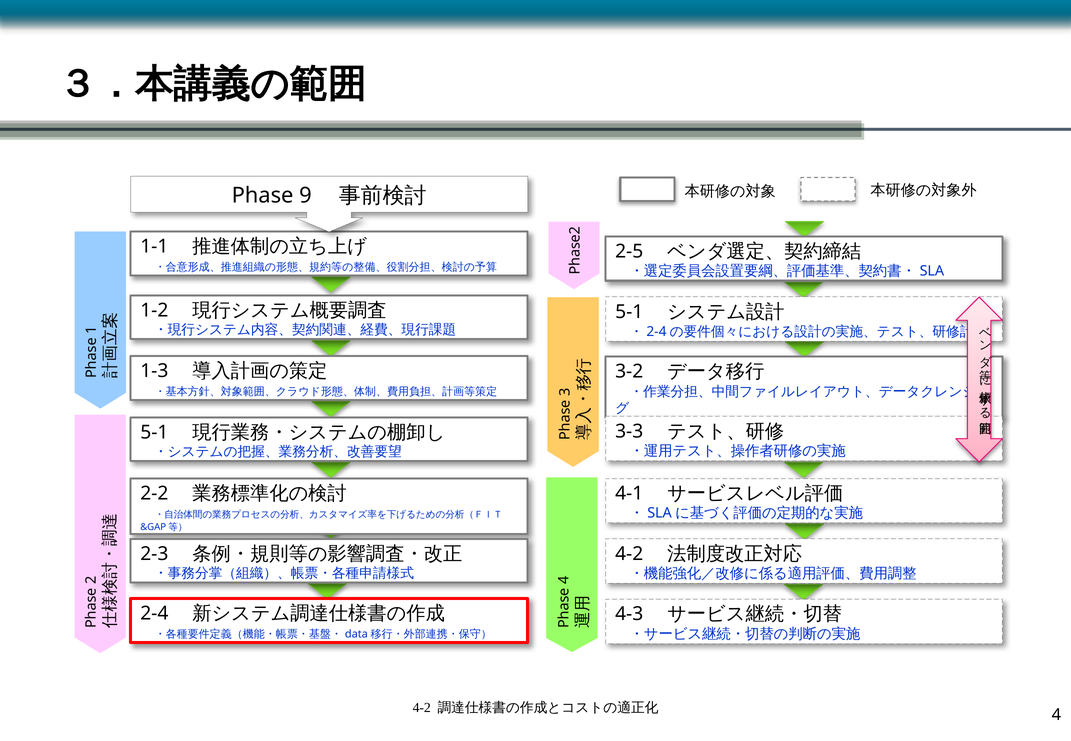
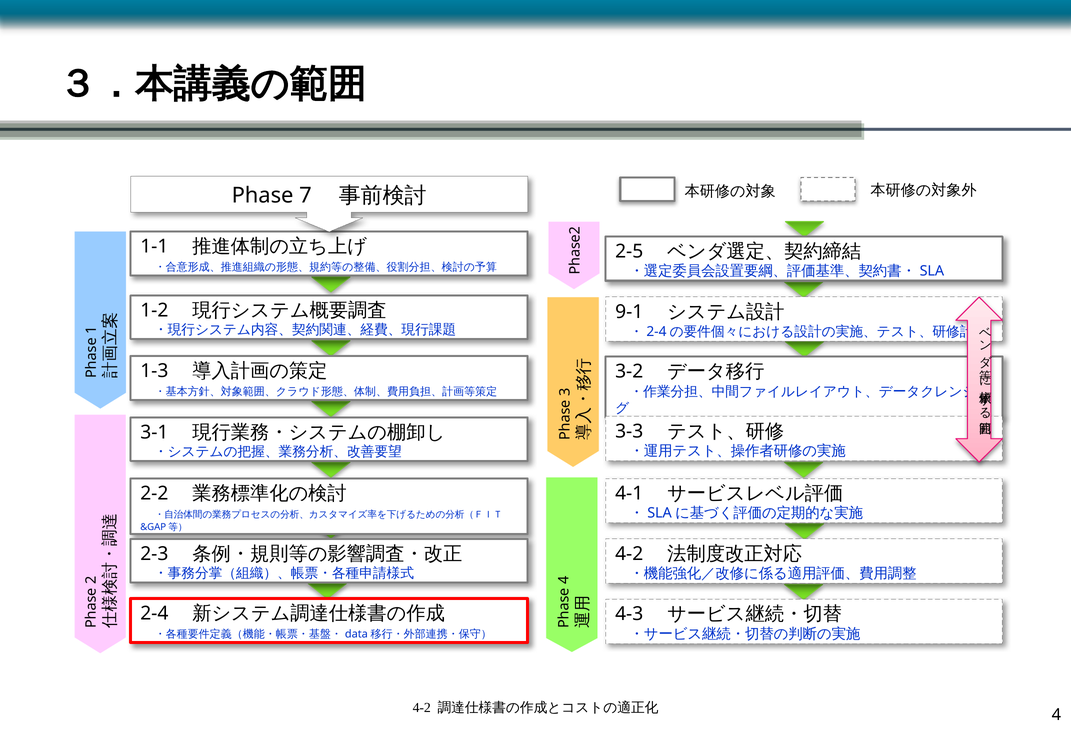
9: 9 -> 7
5-1 at (629, 312): 5-1 -> 9-1
5-1 at (154, 433): 5-1 -> 3-1
